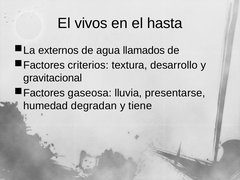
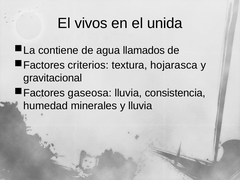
hasta: hasta -> unida
externos: externos -> contiene
desarrollo: desarrollo -> hojarasca
presentarse: presentarse -> consistencia
degradan: degradan -> minerales
y tiene: tiene -> lluvia
